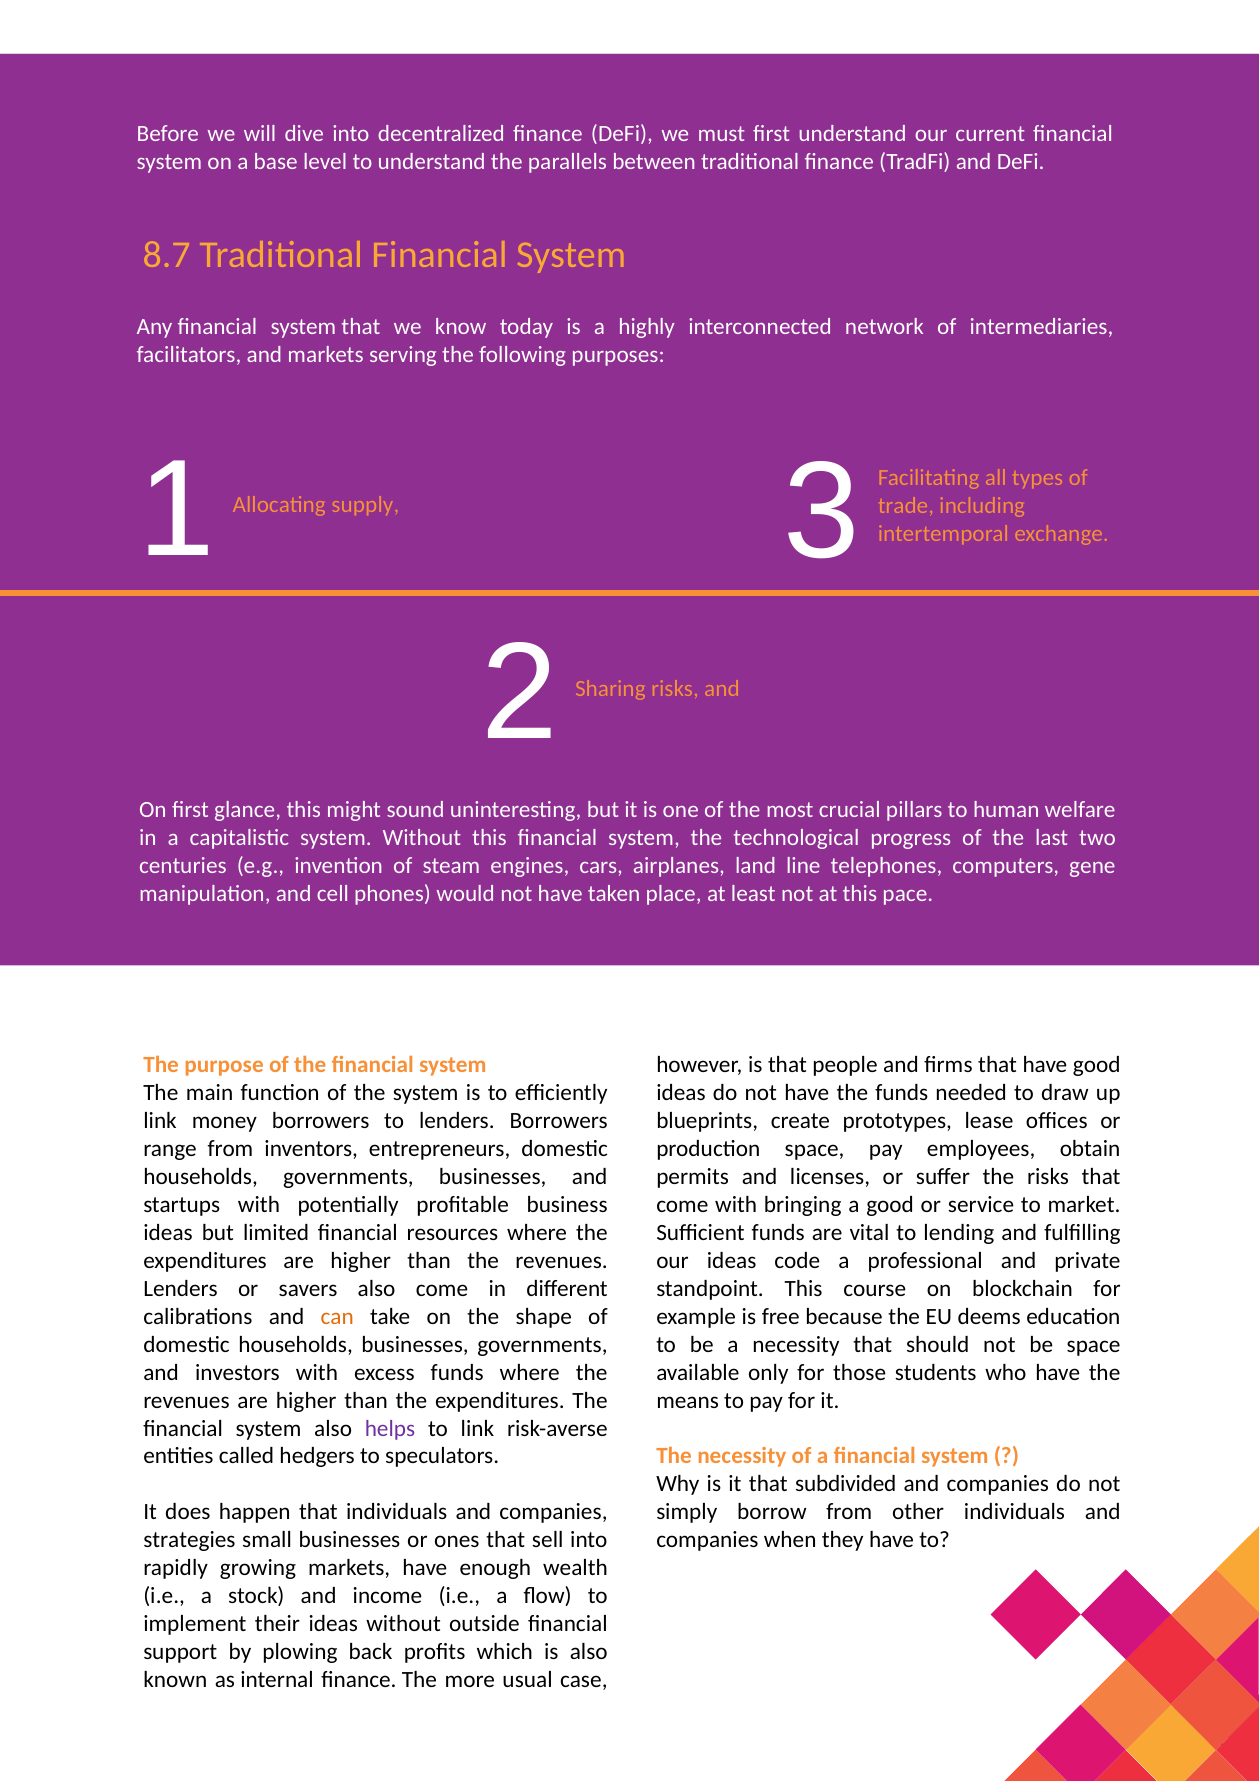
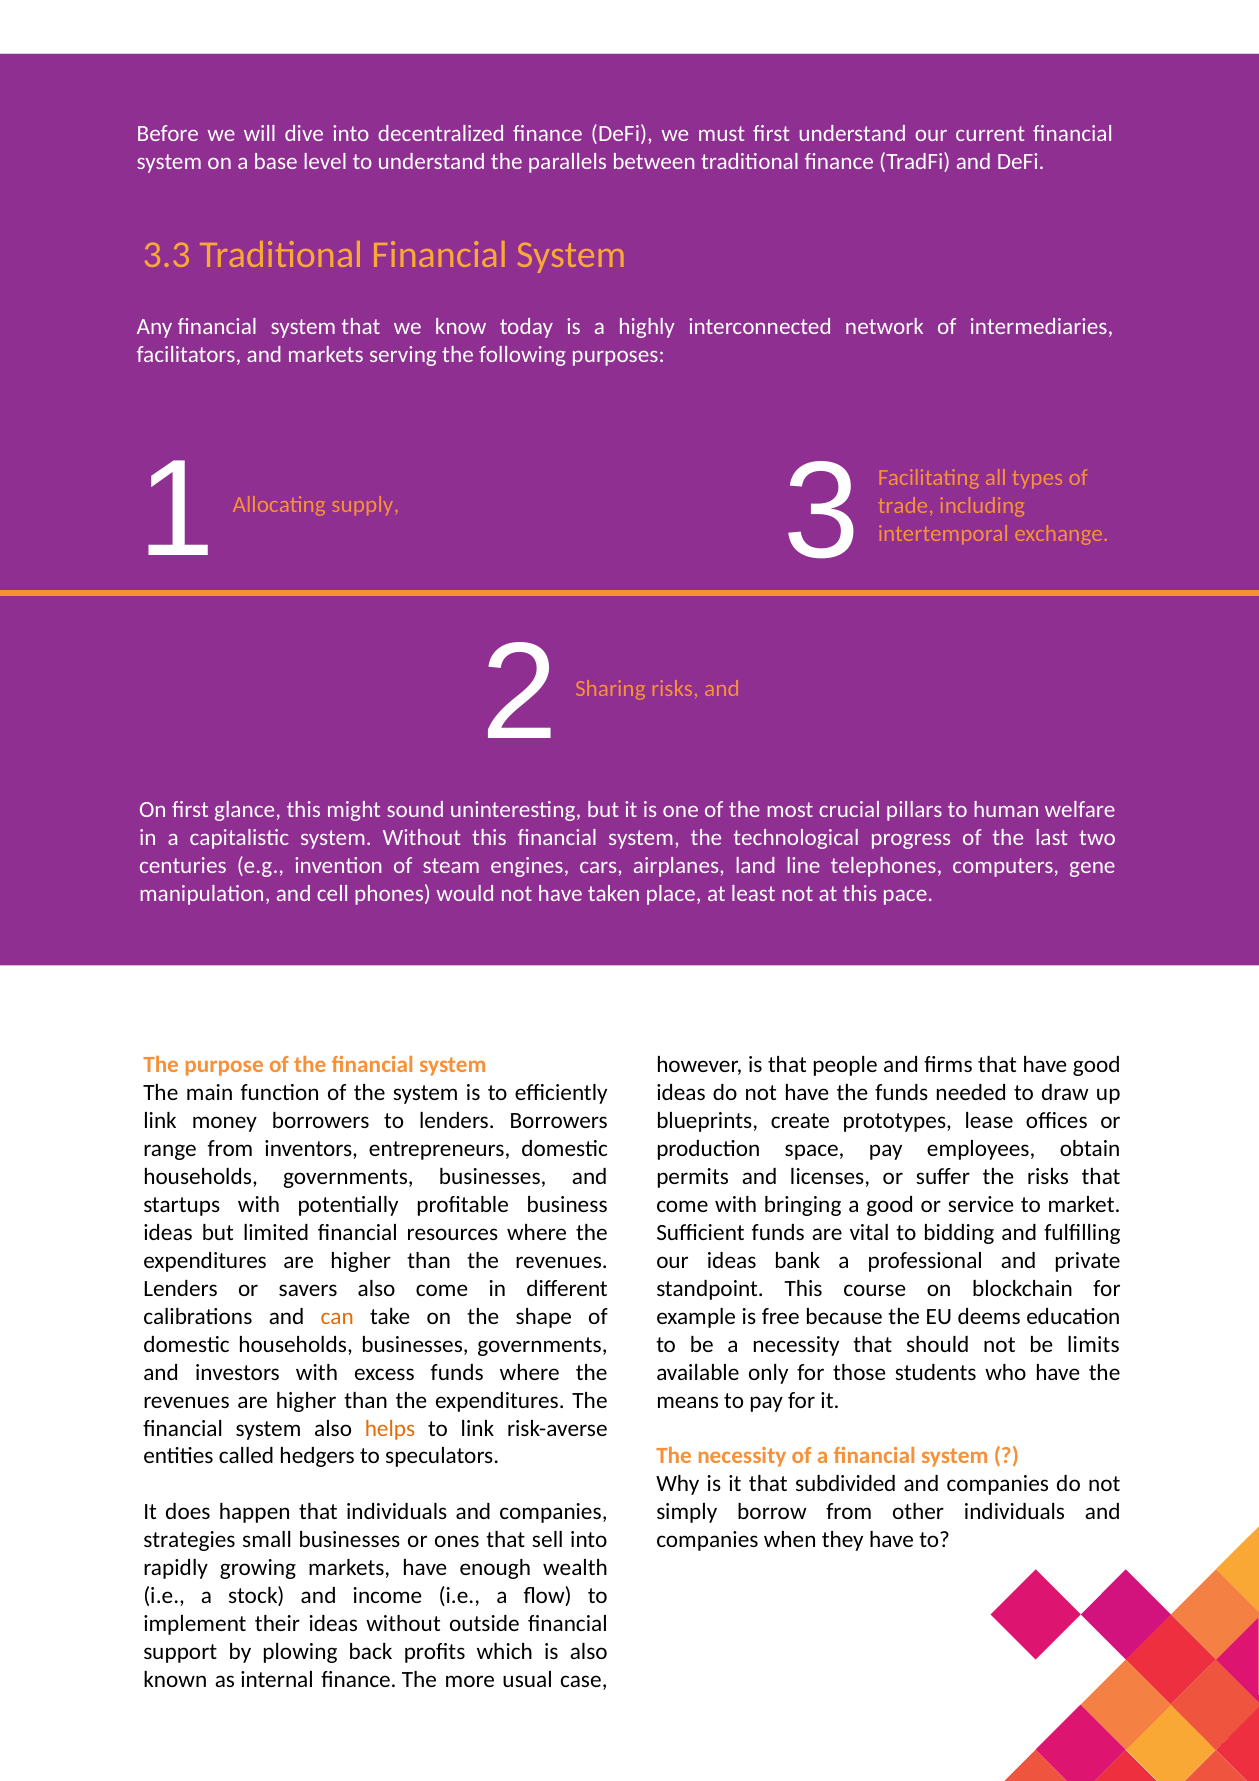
8.7: 8.7 -> 3.3
lending: lending -> bidding
code: code -> bank
be space: space -> limits
helps colour: purple -> orange
